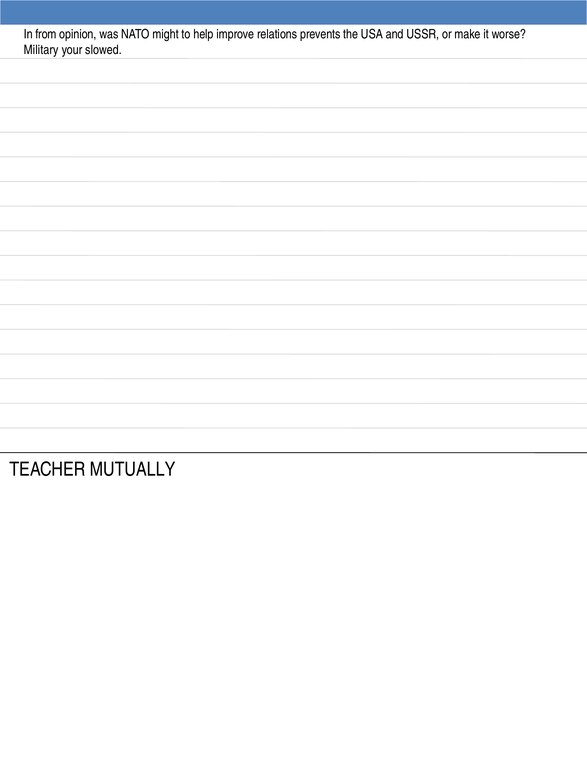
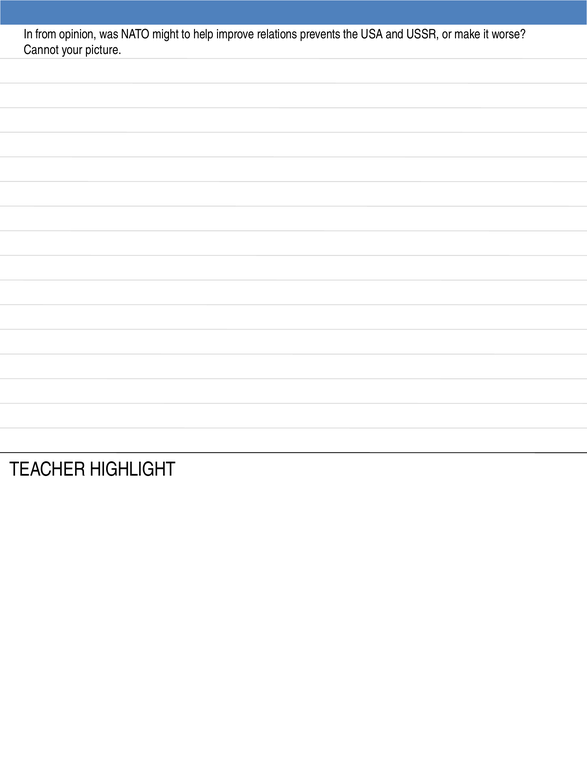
Military: Military -> Cannot
slowed: slowed -> picture
MUTUALLY: MUTUALLY -> HIGHLIGHT
